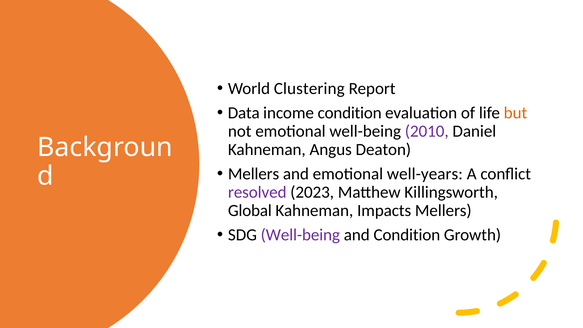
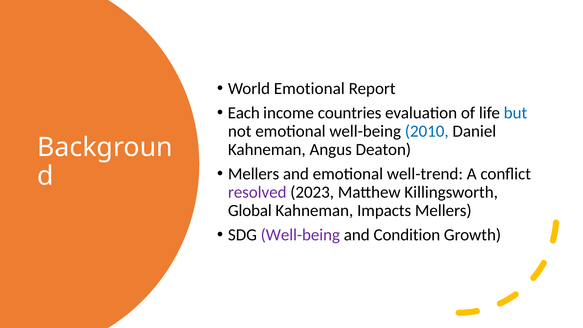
World Clustering: Clustering -> Emotional
Data: Data -> Each
income condition: condition -> countries
but colour: orange -> blue
2010 colour: purple -> blue
well-years: well-years -> well-trend
